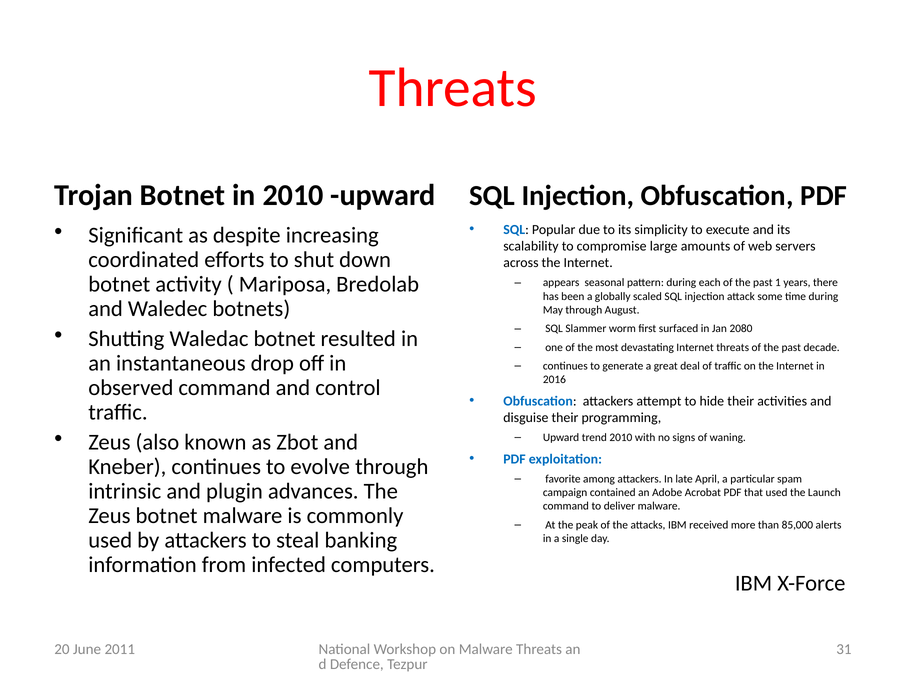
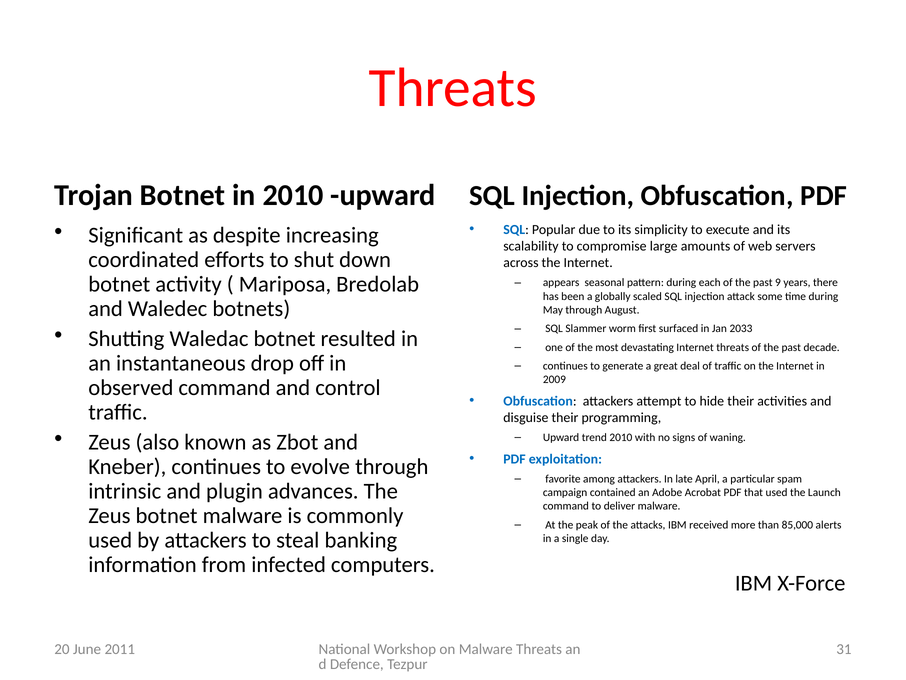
1: 1 -> 9
2080: 2080 -> 2033
2016: 2016 -> 2009
